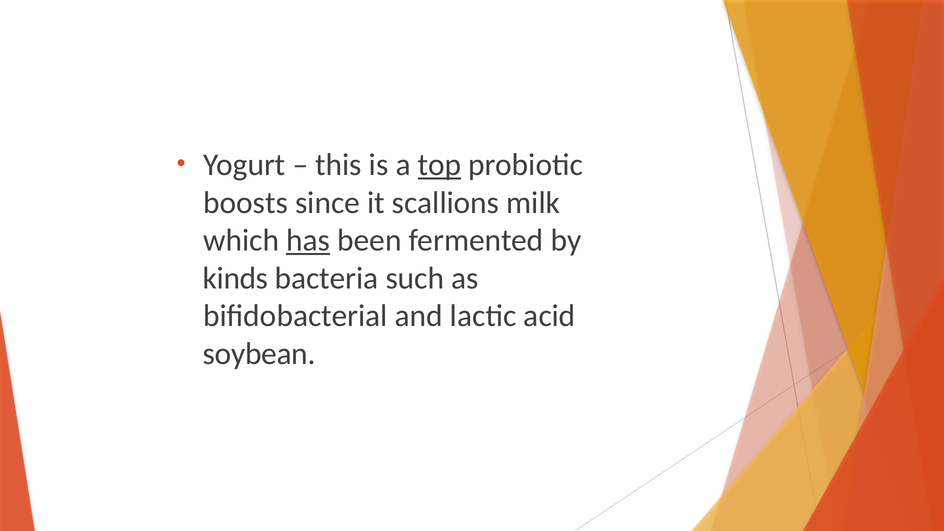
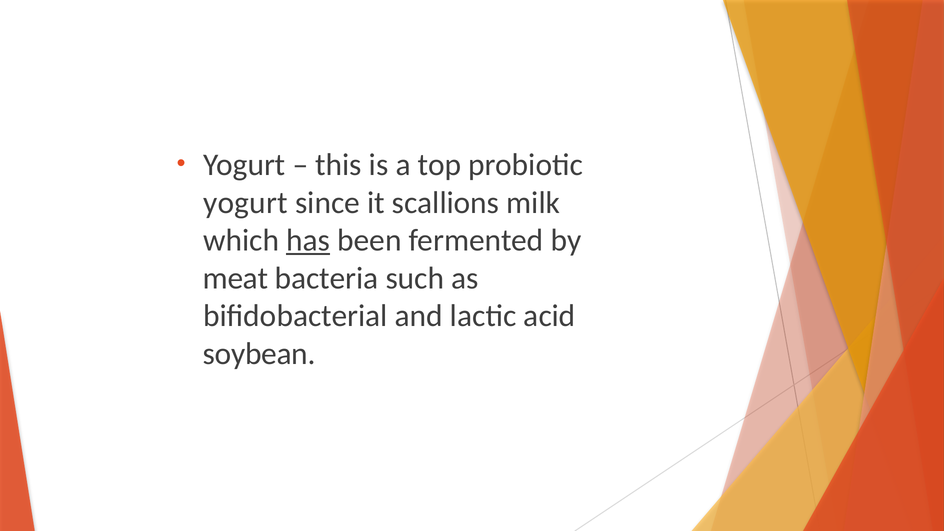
top underline: present -> none
boosts at (246, 203): boosts -> yogurt
kinds: kinds -> meat
